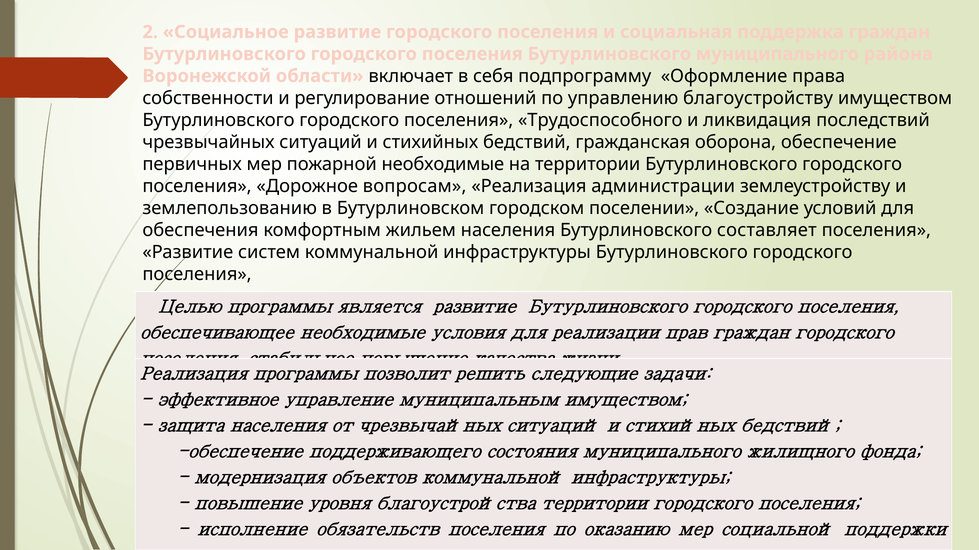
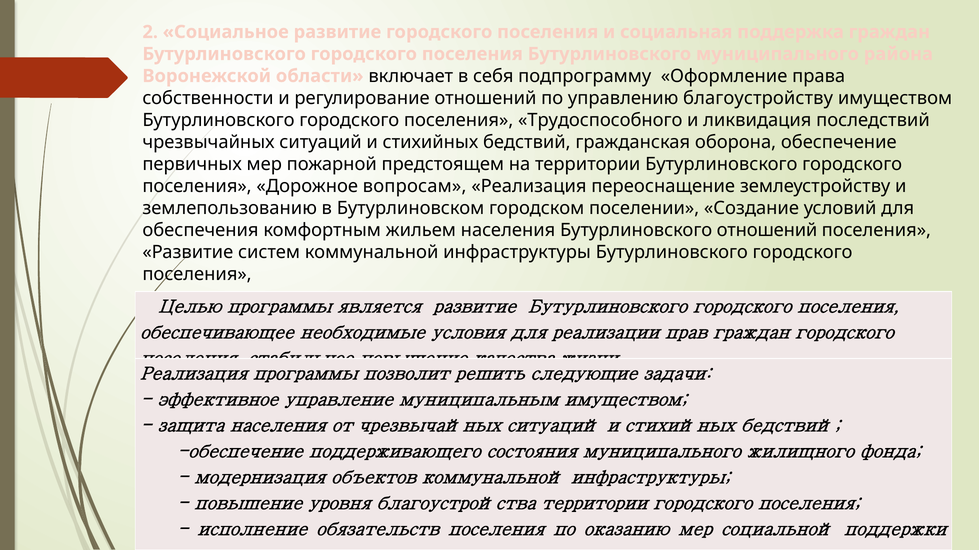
пожарной необходимые: необходимые -> предстоящем
администрации: администрации -> переоснащение
Бутурлиновского составляет: составляет -> отношений
